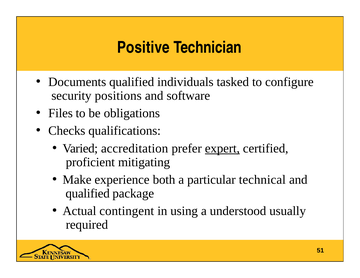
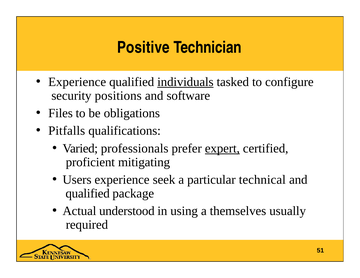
Documents at (77, 82): Documents -> Experience
individuals underline: none -> present
Checks: Checks -> Pitfalls
accreditation: accreditation -> professionals
Make: Make -> Users
both: both -> seek
contingent: contingent -> understood
understood: understood -> themselves
